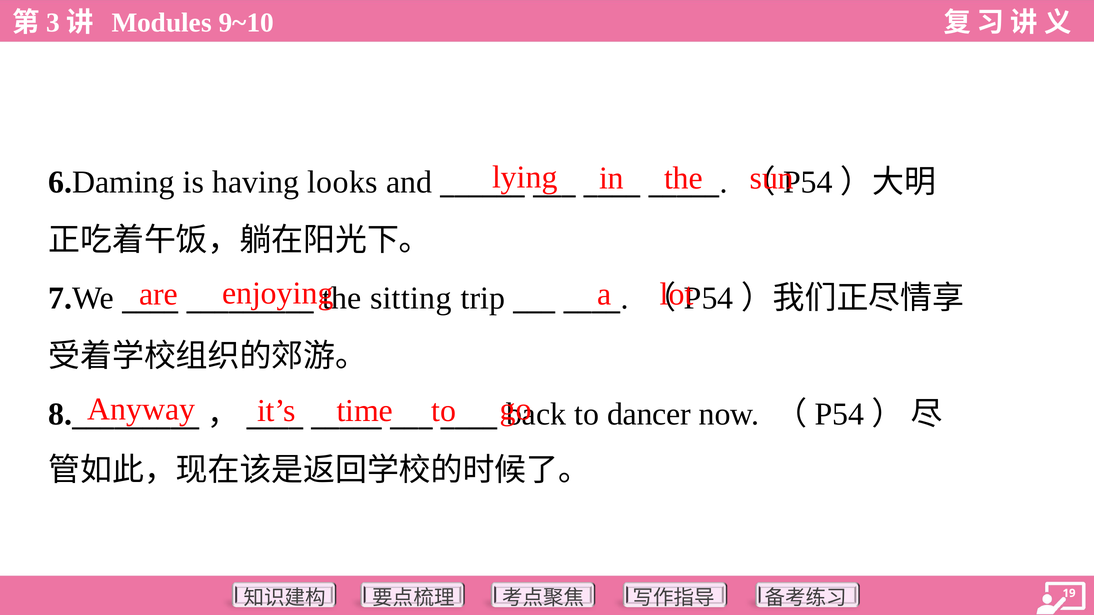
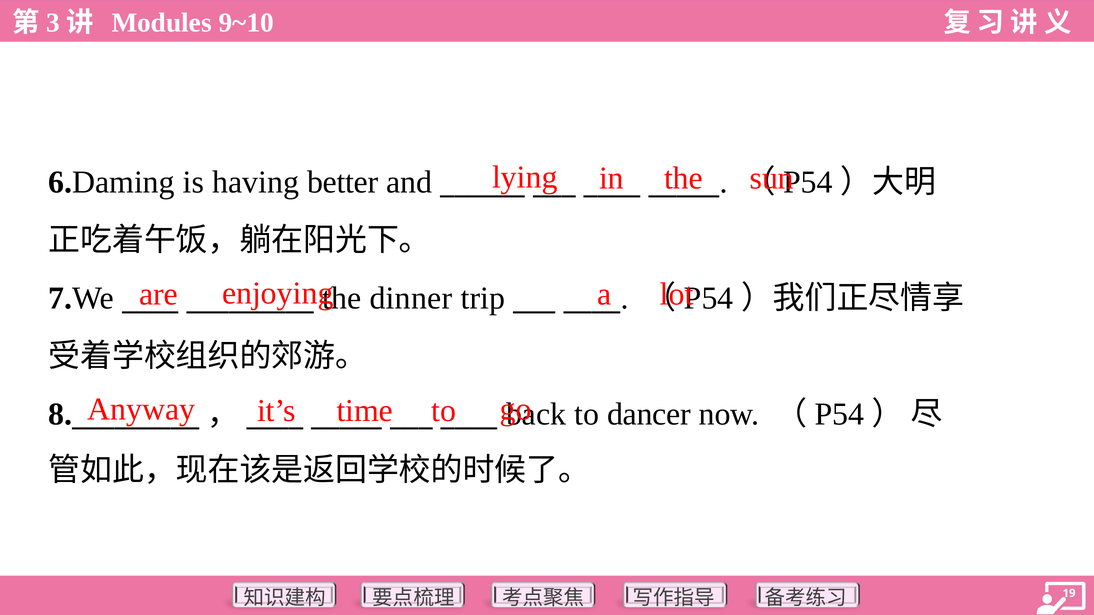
looks: looks -> better
sitting: sitting -> dinner
